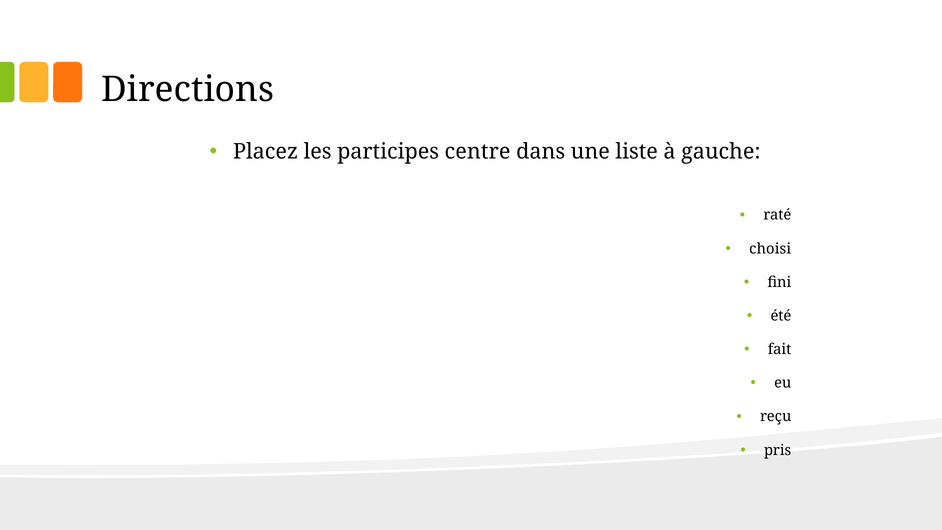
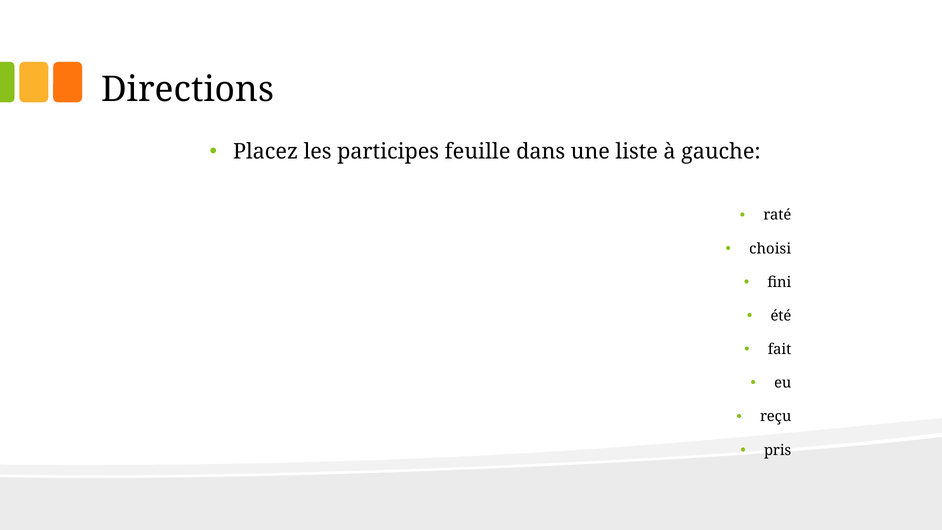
centre: centre -> feuille
